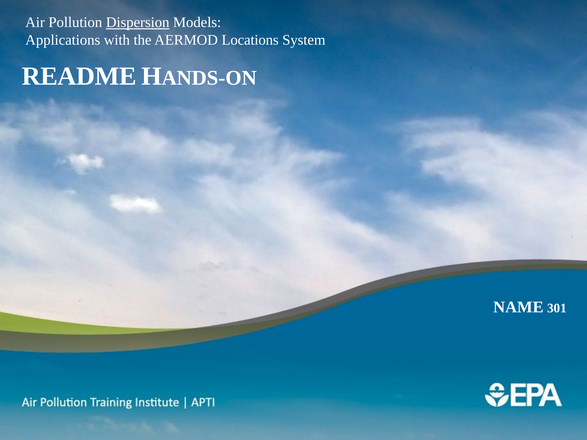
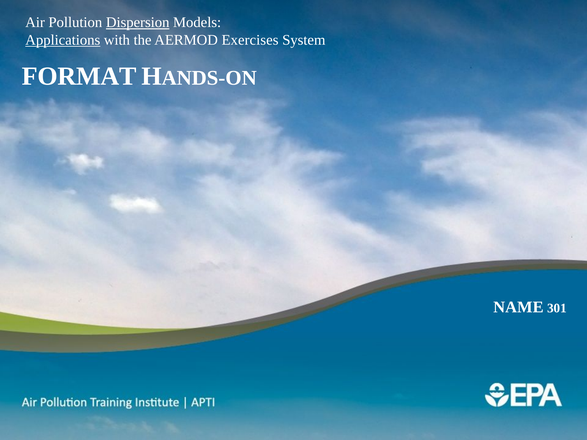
Applications underline: none -> present
Locations: Locations -> Exercises
README: README -> FORMAT
